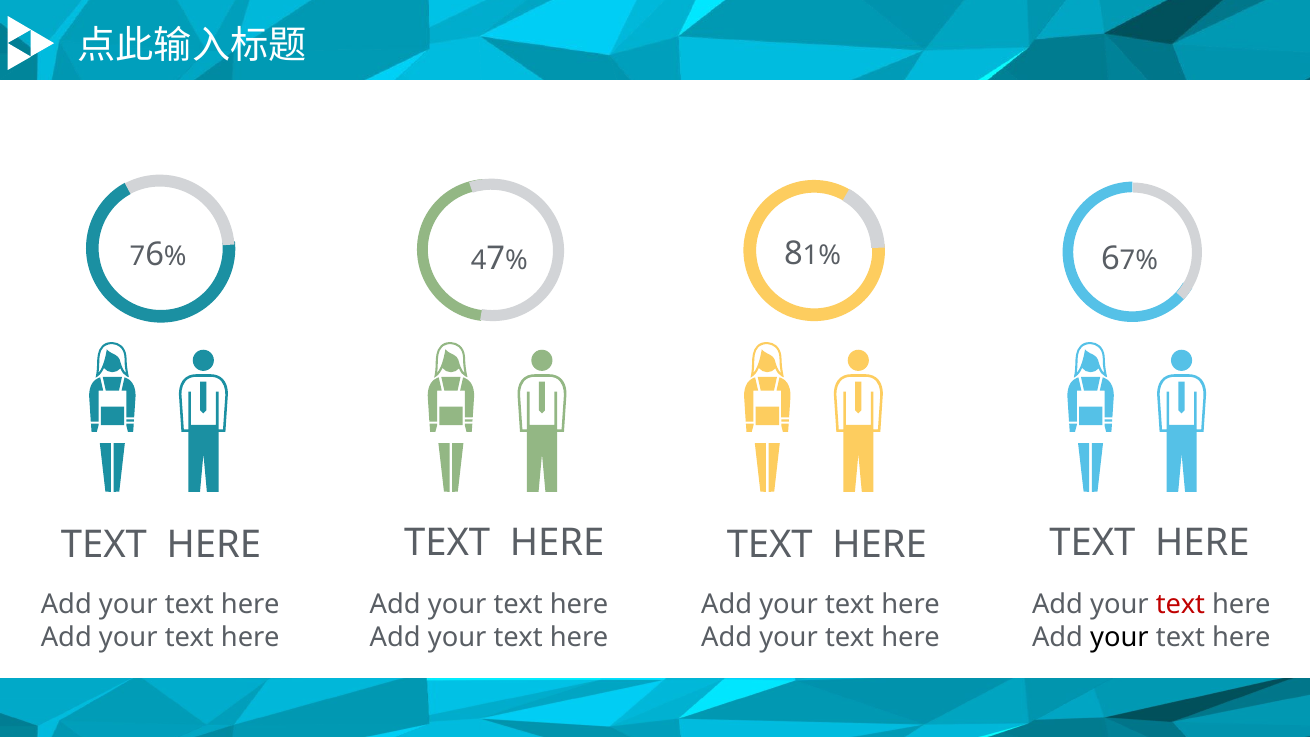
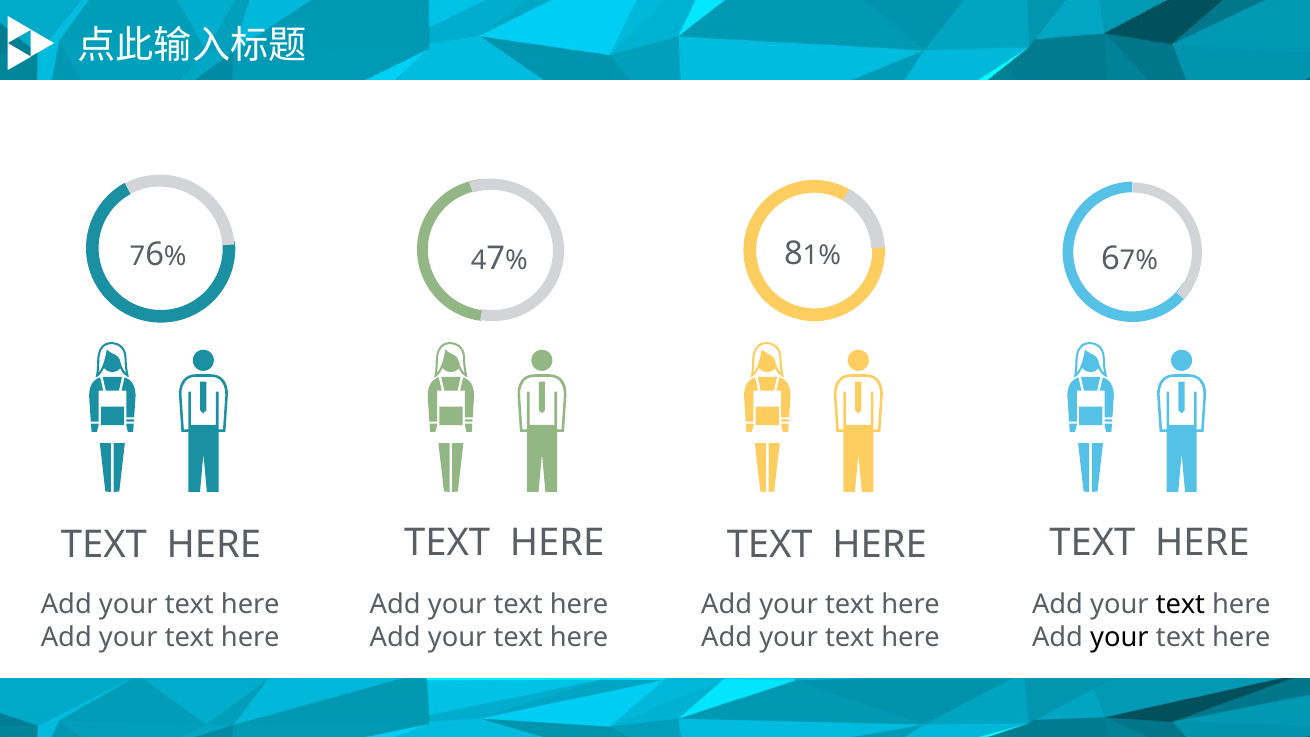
text at (1180, 604) colour: red -> black
